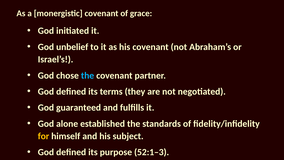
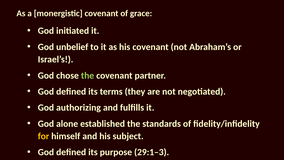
the at (88, 75) colour: light blue -> light green
guaranteed: guaranteed -> authorizing
52:1–3: 52:1–3 -> 29:1–3
